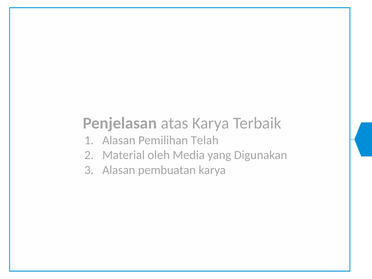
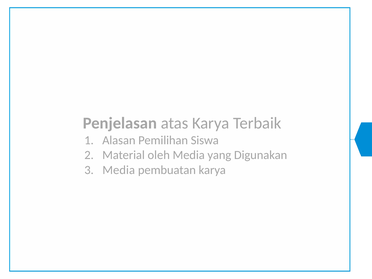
Telah: Telah -> Siswa
Alasan at (119, 170): Alasan -> Media
